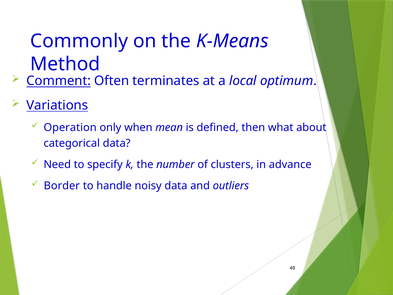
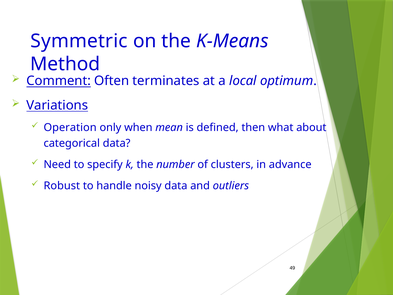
Commonly: Commonly -> Symmetric
Border: Border -> Robust
